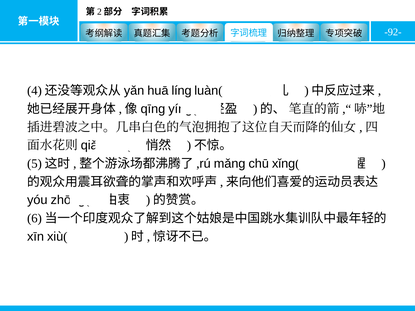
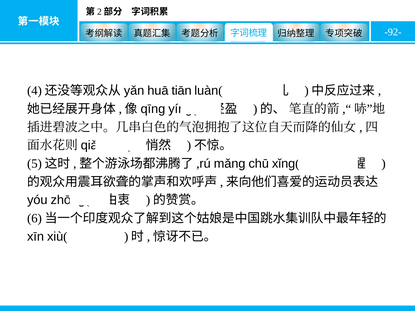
líng: líng -> tiān
